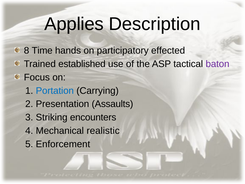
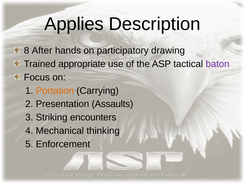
Time: Time -> After
effected: effected -> drawing
established: established -> appropriate
Portation colour: blue -> orange
realistic: realistic -> thinking
